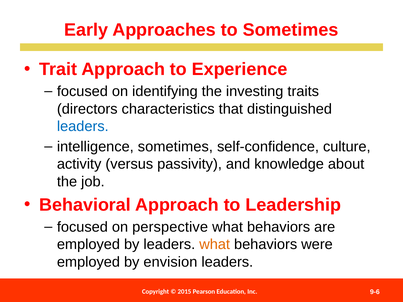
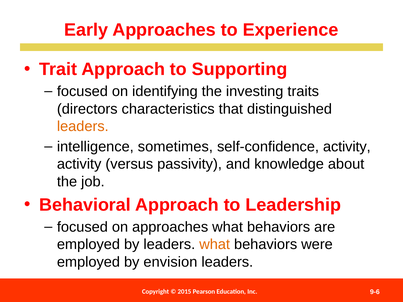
to Sometimes: Sometimes -> Experience
Experience: Experience -> Supporting
leaders at (83, 126) colour: blue -> orange
self-confidence culture: culture -> activity
on perspective: perspective -> approaches
